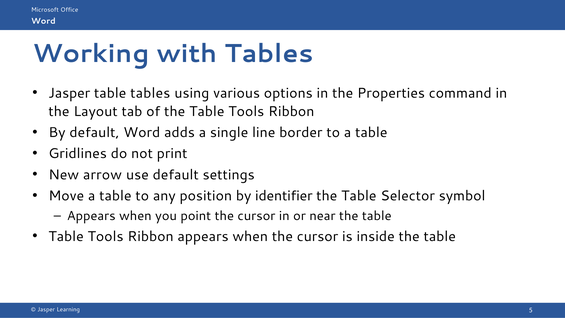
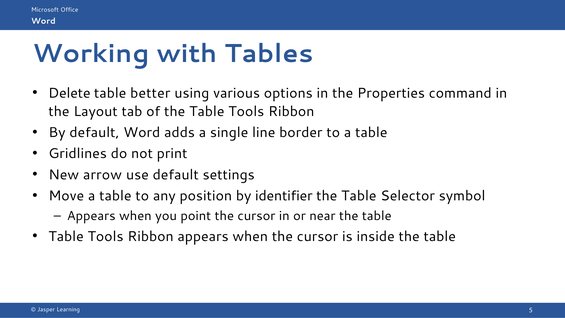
Jasper at (69, 93): Jasper -> Delete
table tables: tables -> better
